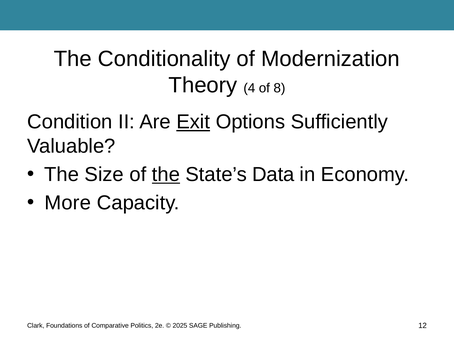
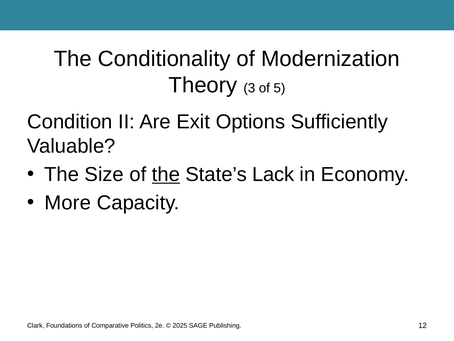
4: 4 -> 3
8: 8 -> 5
Exit underline: present -> none
Data: Data -> Lack
